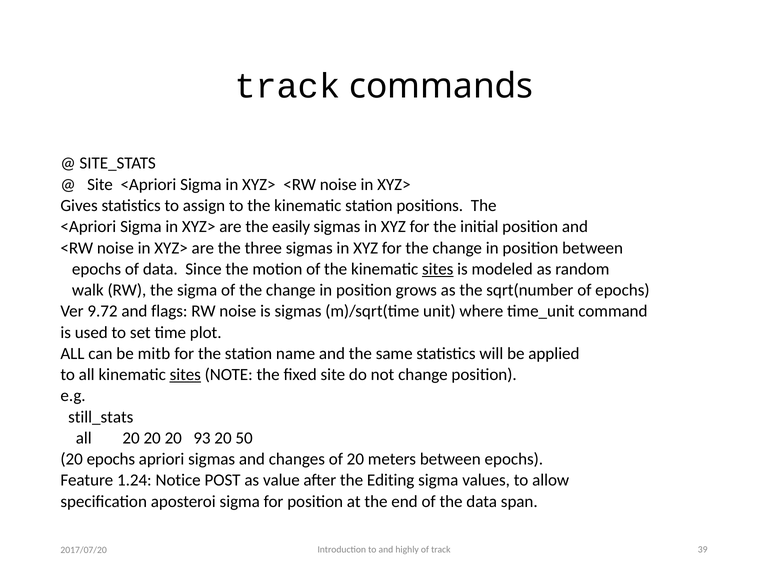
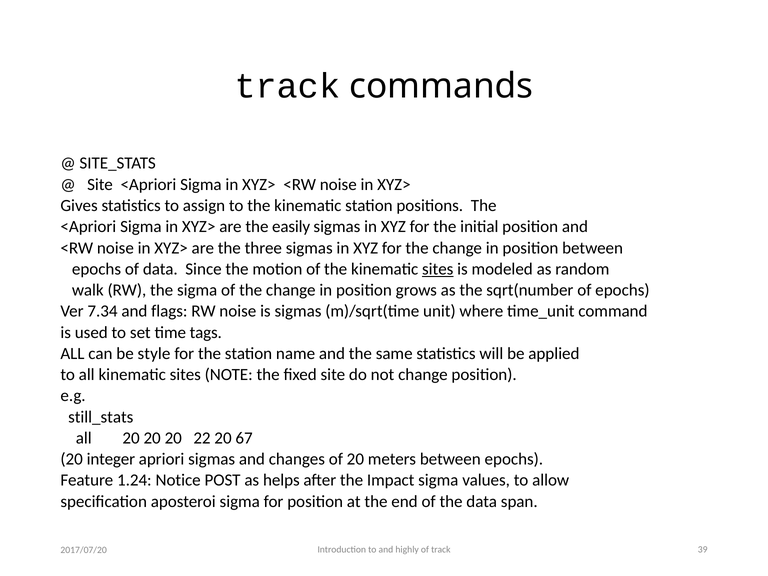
9.72: 9.72 -> 7.34
plot: plot -> tags
mitb: mitb -> style
sites at (185, 375) underline: present -> none
93: 93 -> 22
50: 50 -> 67
20 epochs: epochs -> integer
value: value -> helps
Editing: Editing -> Impact
